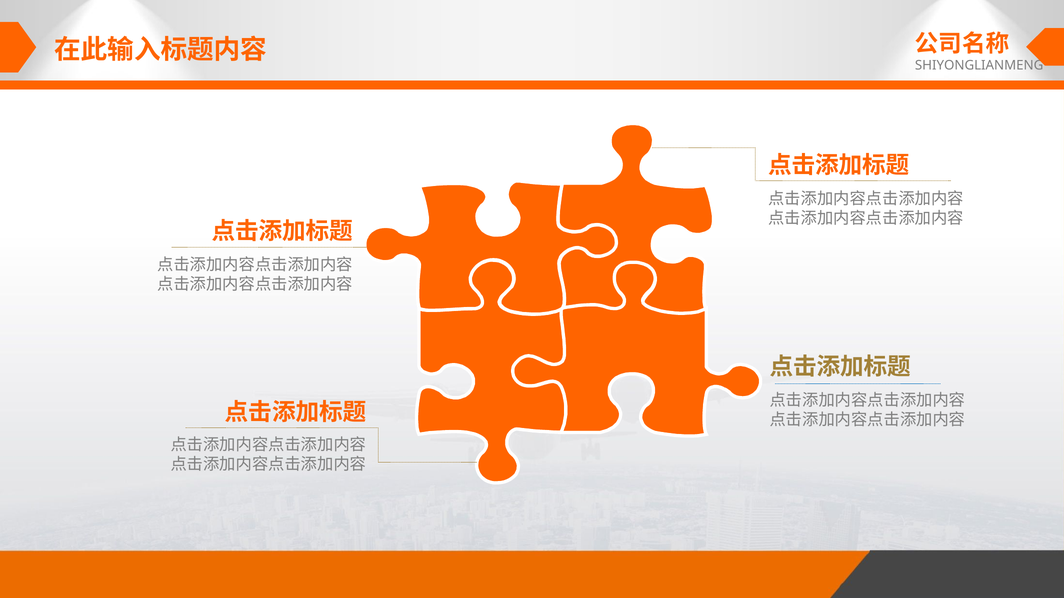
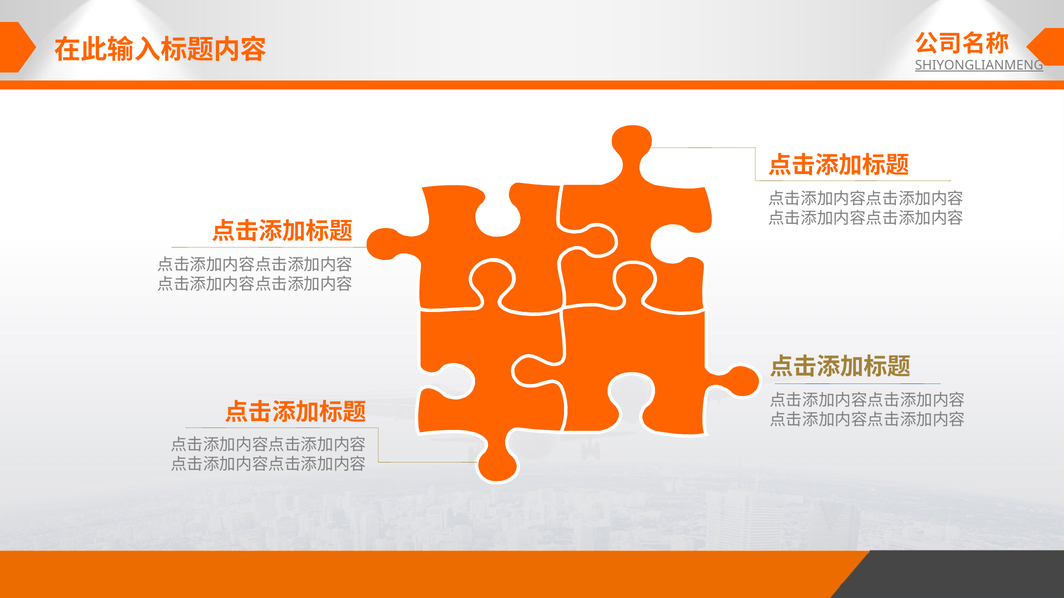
SHIYONGLIANMENG underline: none -> present
